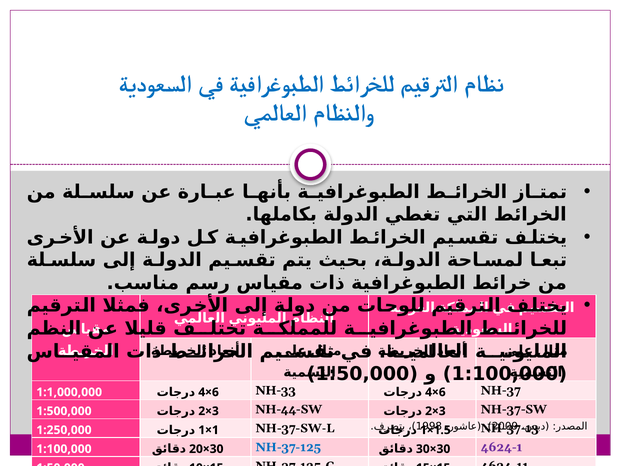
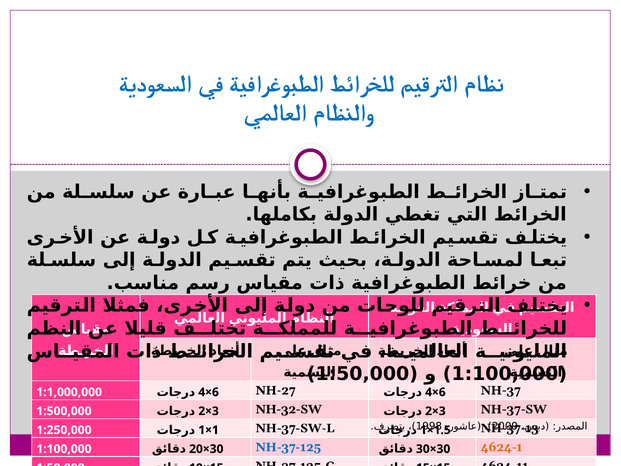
NH-33: NH-33 -> NH-27
NH-44-SW: NH-44-SW -> NH-32-SW
4624-1 colour: purple -> orange
